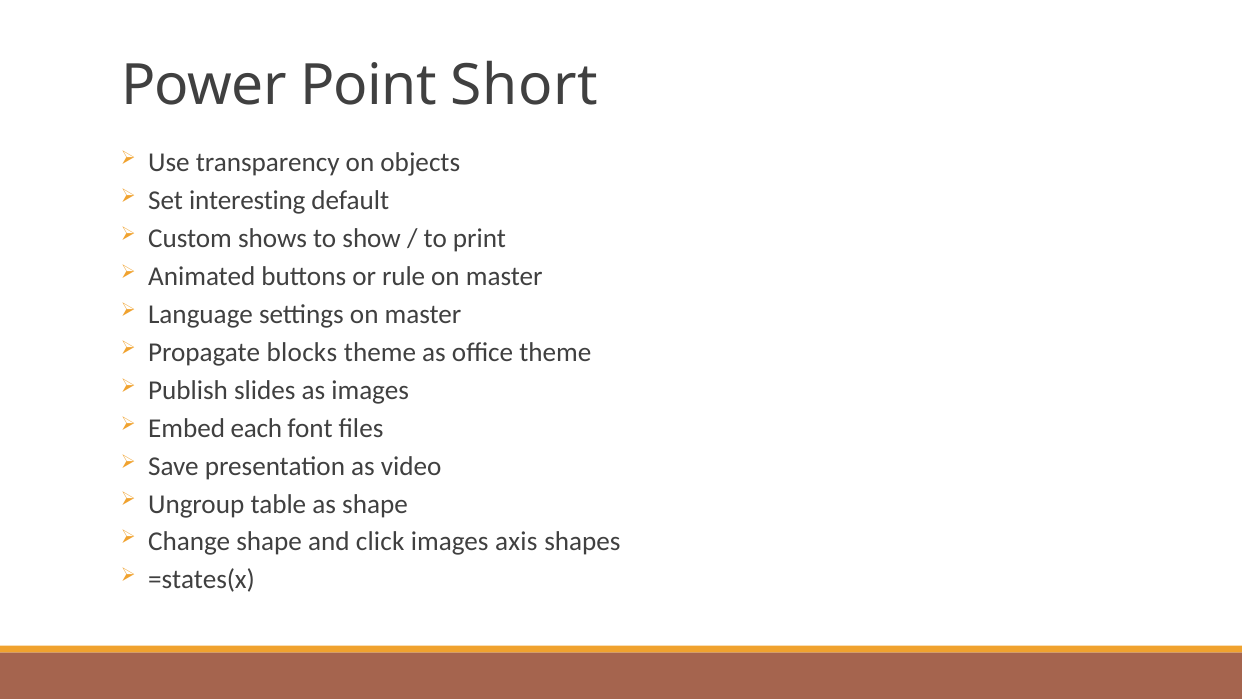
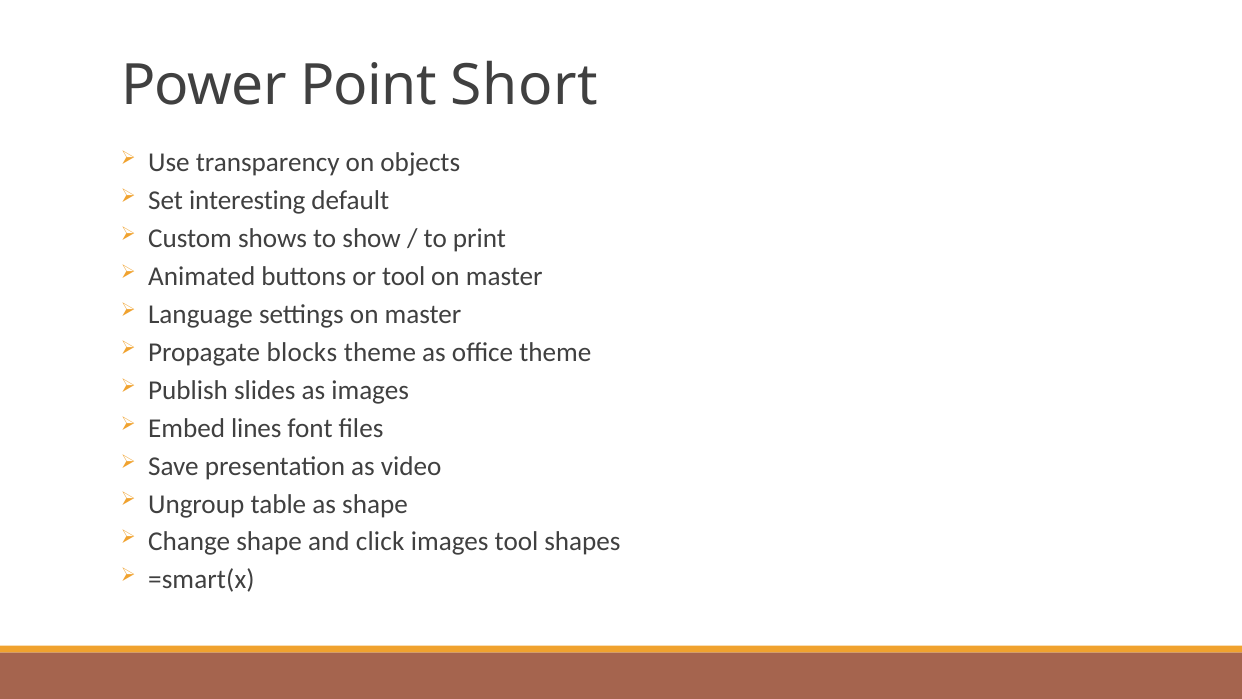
or rule: rule -> tool
each: each -> lines
images axis: axis -> tool
=states(x: =states(x -> =smart(x
